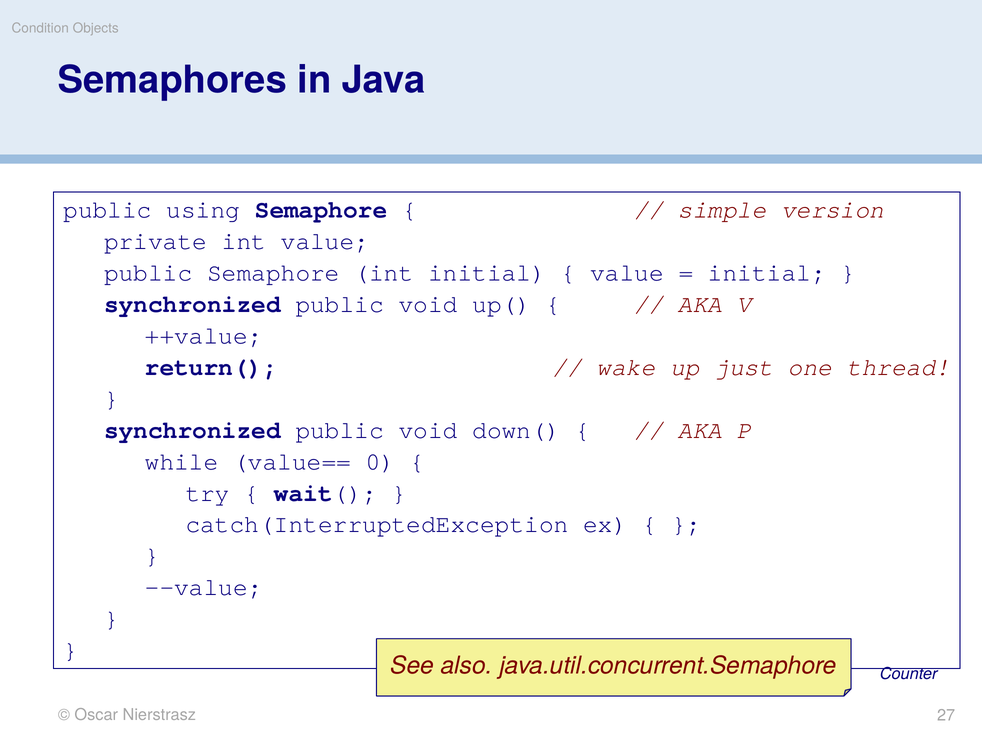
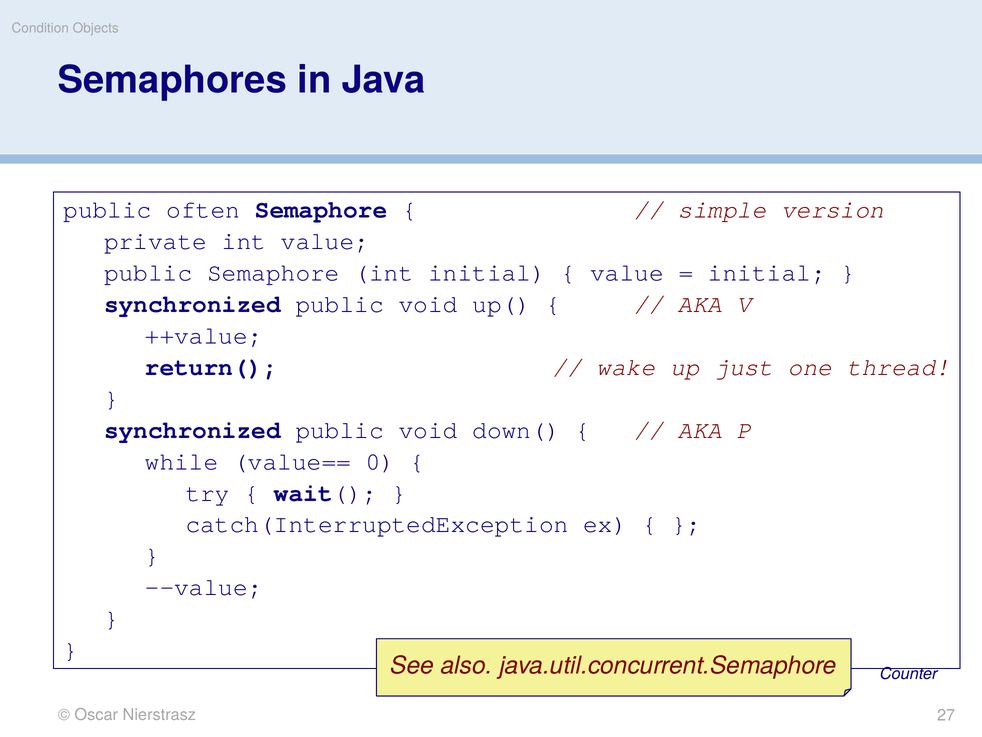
using: using -> often
